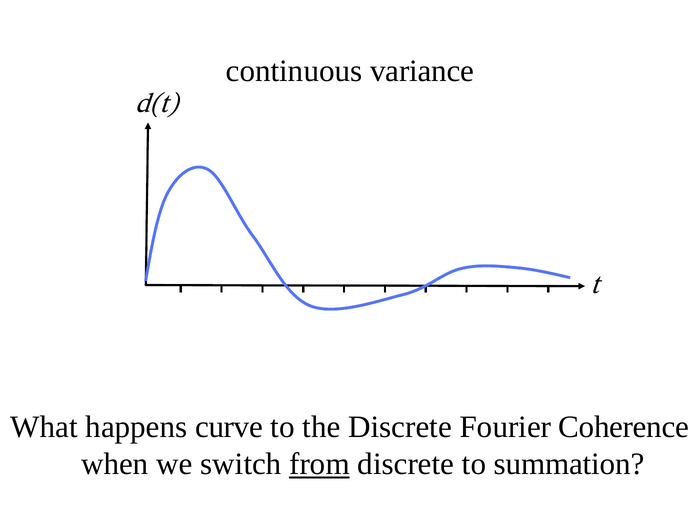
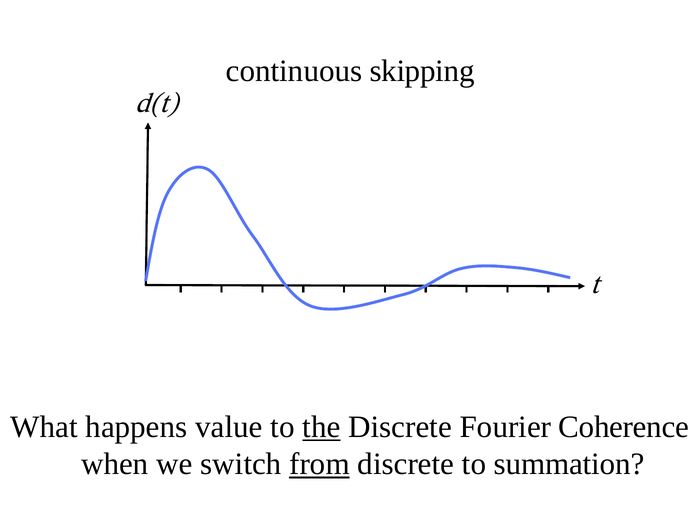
variance: variance -> skipping
curve: curve -> value
the underline: none -> present
